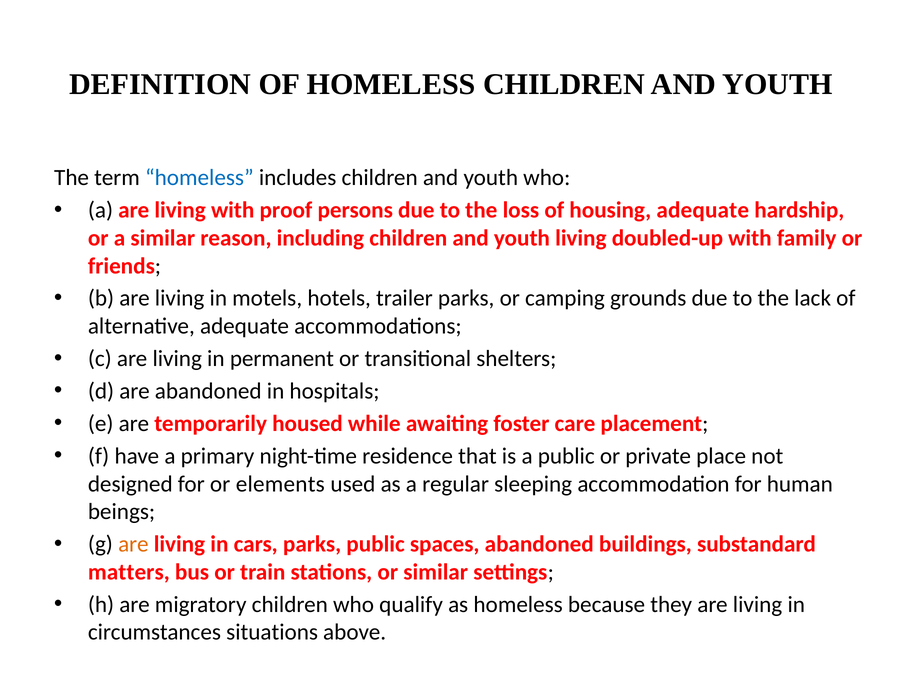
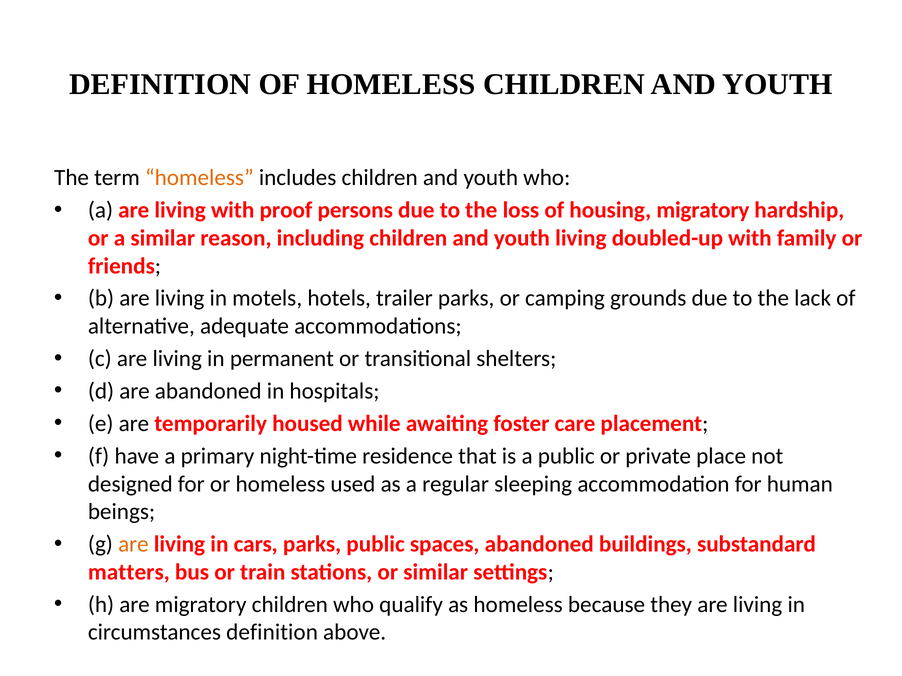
homeless at (199, 178) colour: blue -> orange
housing adequate: adequate -> migratory
or elements: elements -> homeless
circumstances situations: situations -> definition
